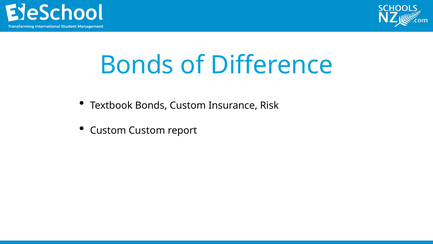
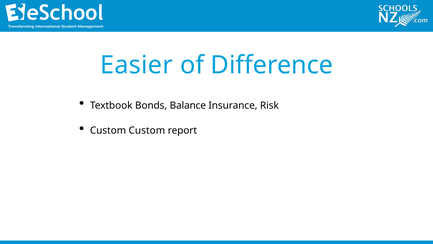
Bonds at (137, 65): Bonds -> Easier
Bonds Custom: Custom -> Balance
